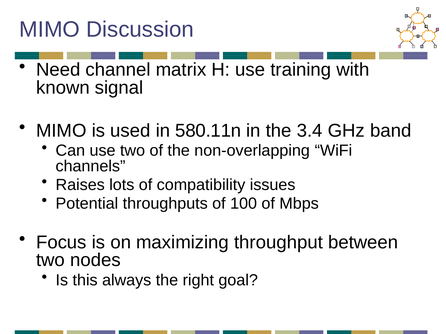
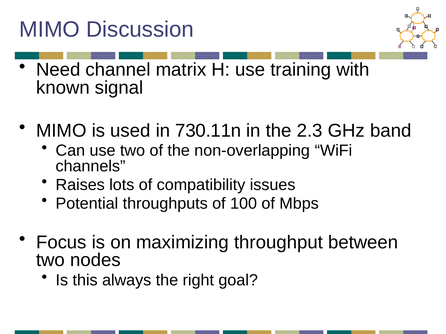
580.11n: 580.11n -> 730.11n
3.4: 3.4 -> 2.3
